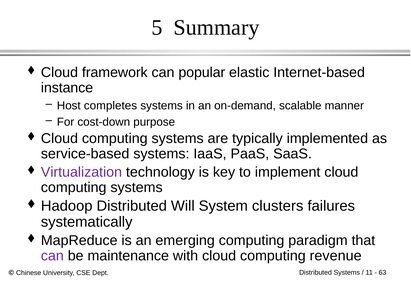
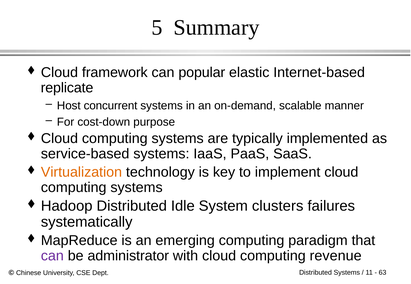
instance: instance -> replicate
completes: completes -> concurrent
Virtualization colour: purple -> orange
Will: Will -> Idle
maintenance: maintenance -> administrator
